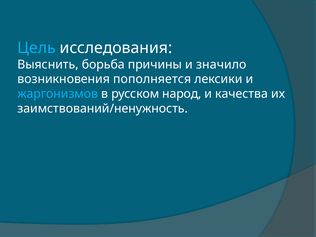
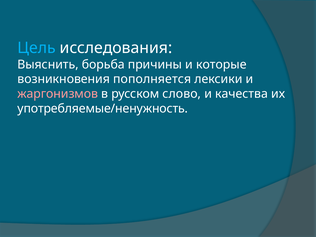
значило: значило -> которые
жаргонизмов colour: light blue -> pink
народ: народ -> слово
заимствований/ненужность: заимствований/ненужность -> употребляемые/ненужность
